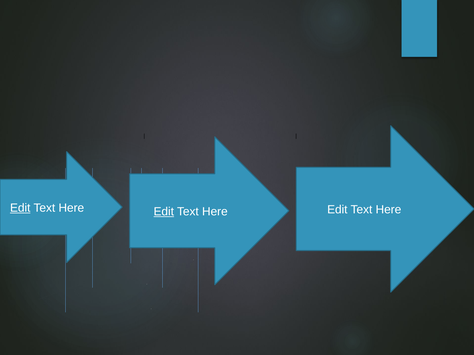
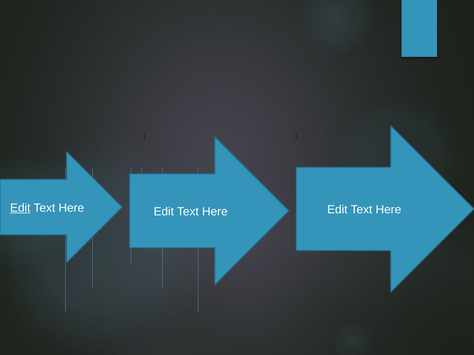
Edit at (164, 212) underline: present -> none
